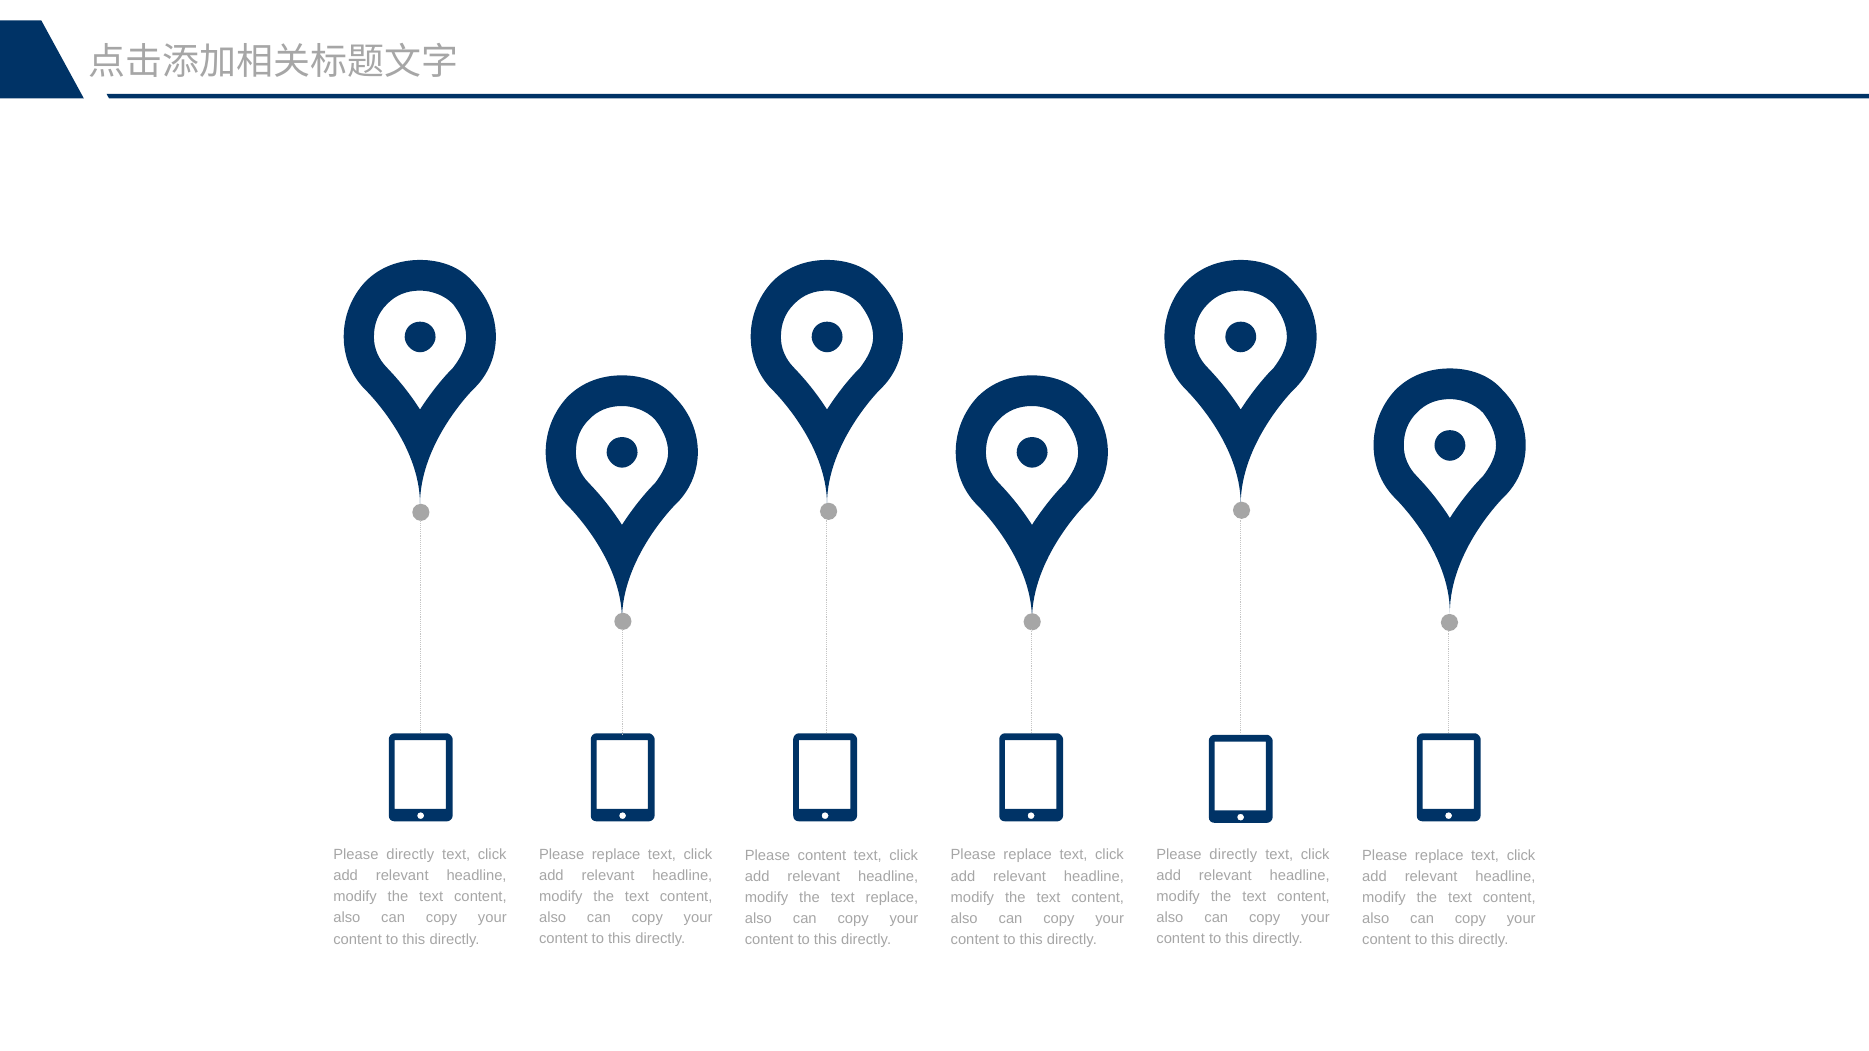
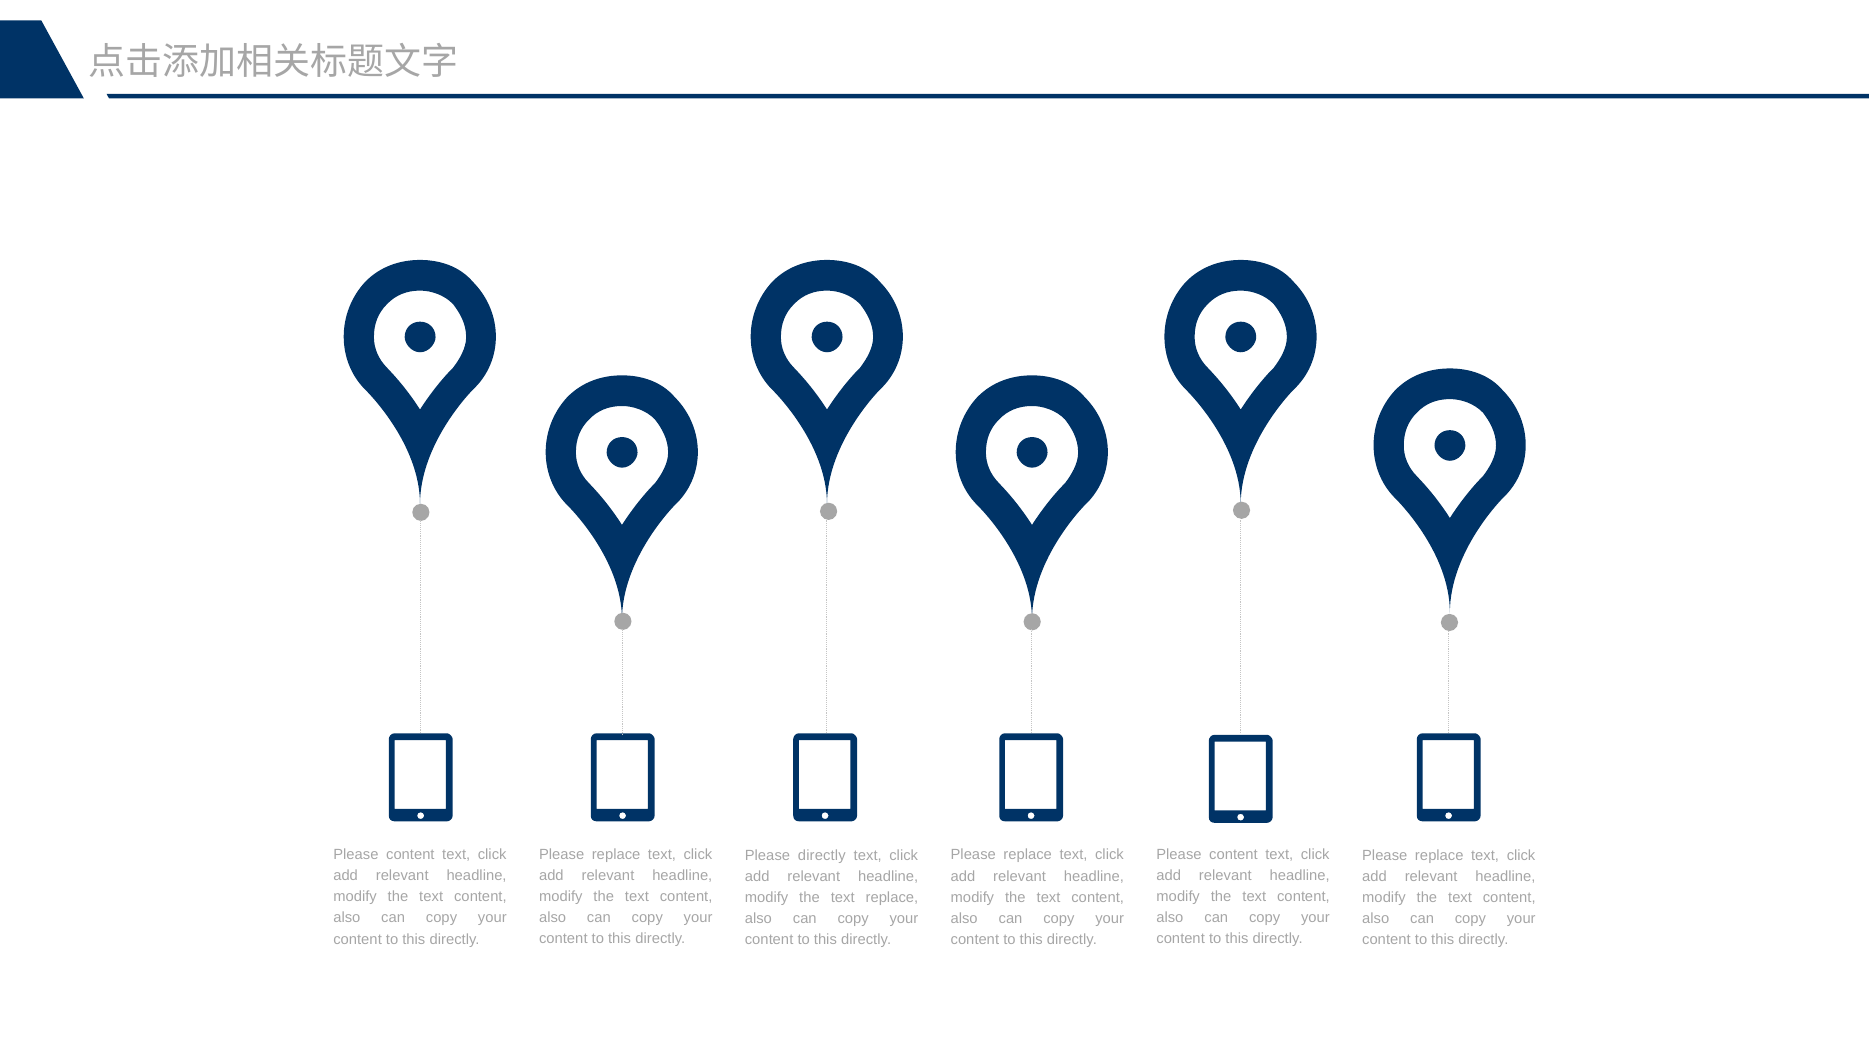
directly at (1233, 854): directly -> content
directly at (410, 855): directly -> content
Please content: content -> directly
